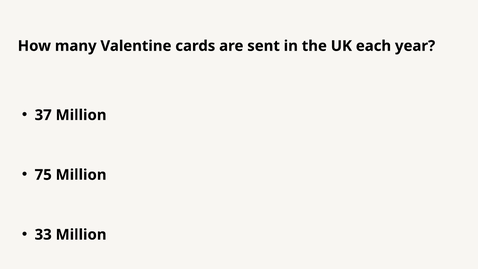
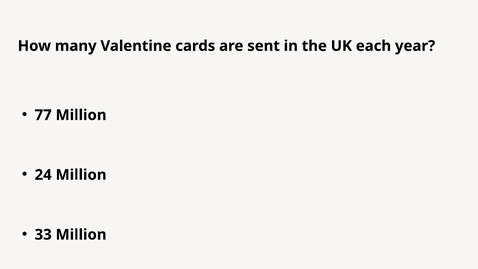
37: 37 -> 77
75: 75 -> 24
